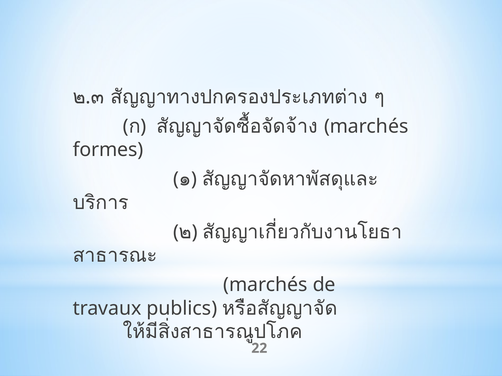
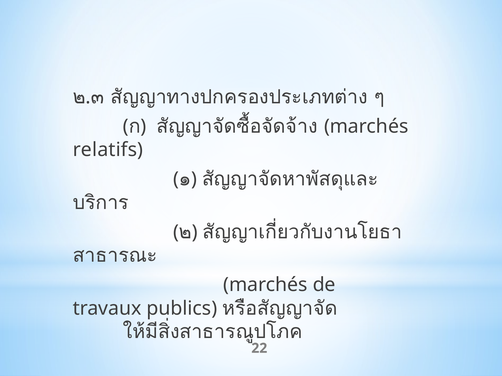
formes: formes -> relatifs
